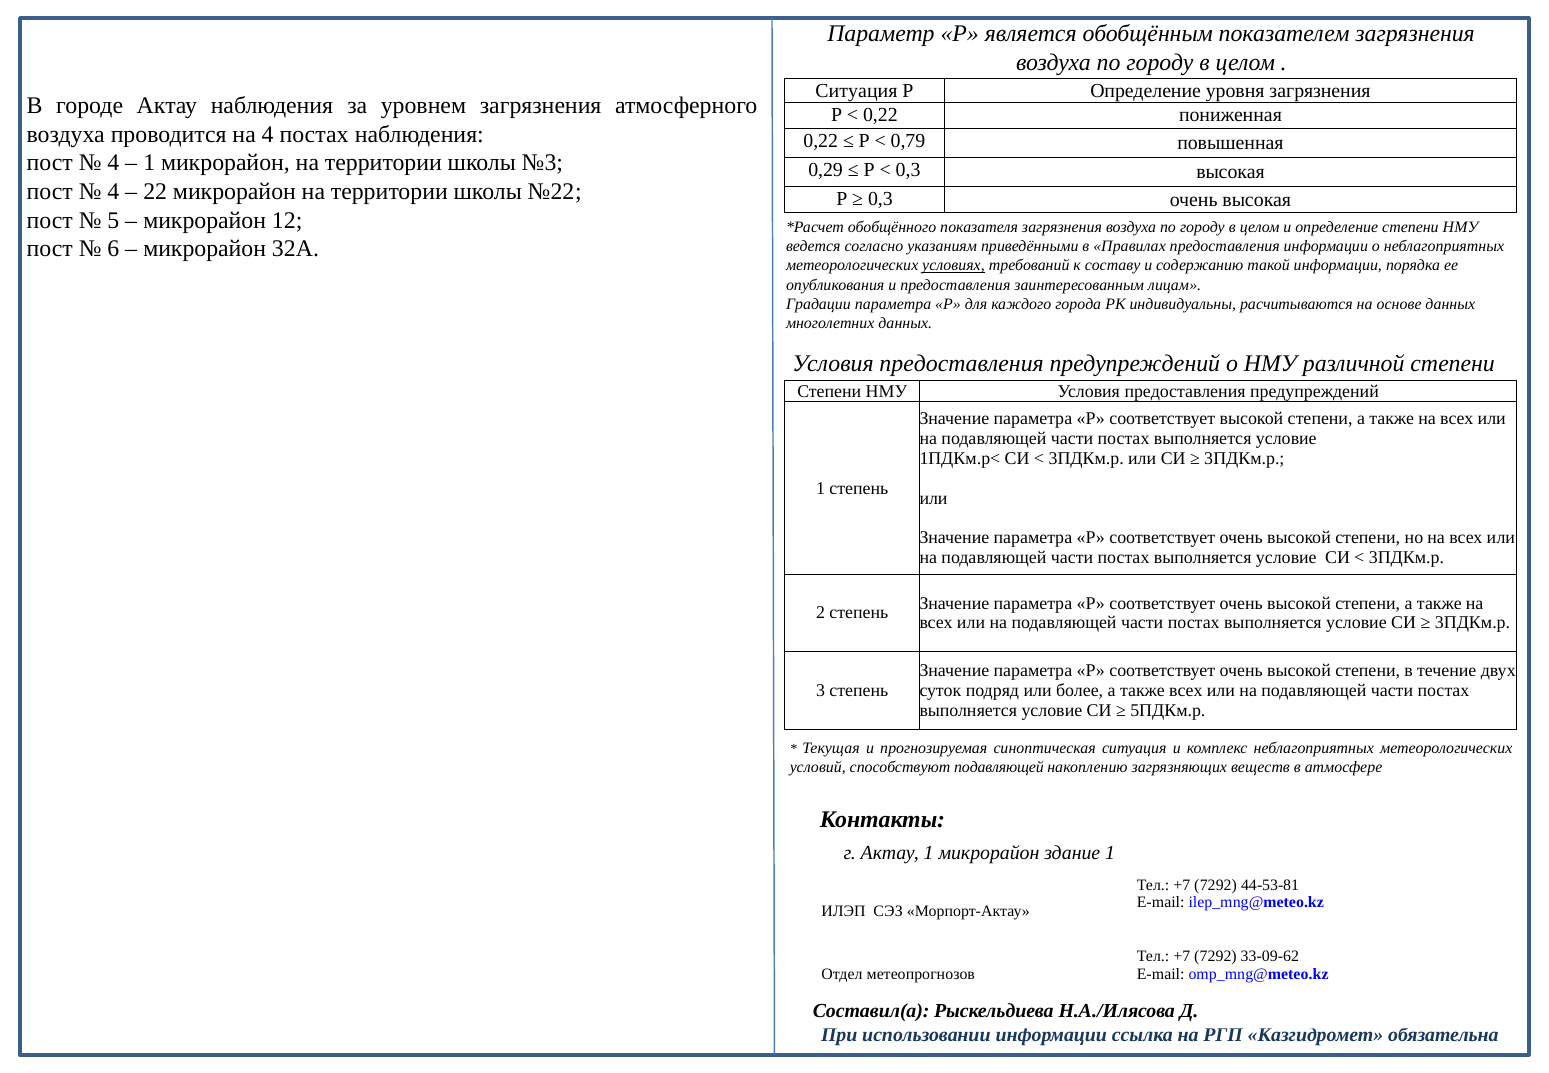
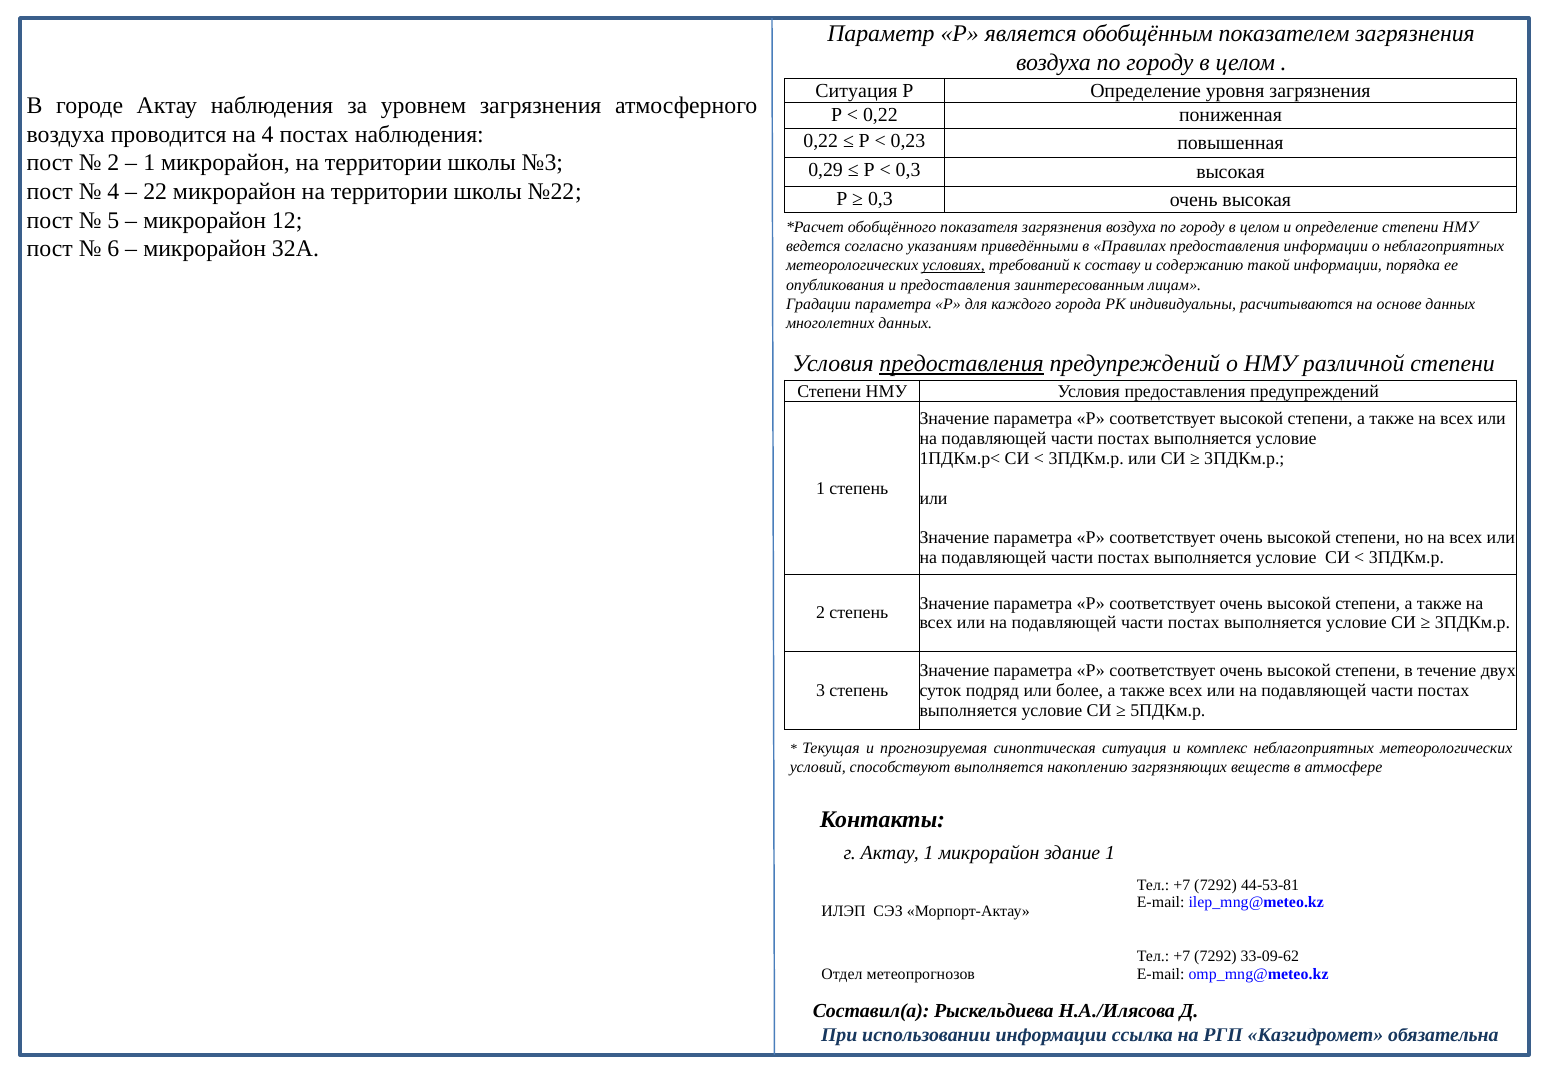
0,79: 0,79 -> 0,23
4 at (113, 163): 4 -> 2
предоставления at (962, 363) underline: none -> present
способствуют подавляющей: подавляющей -> выполняется
